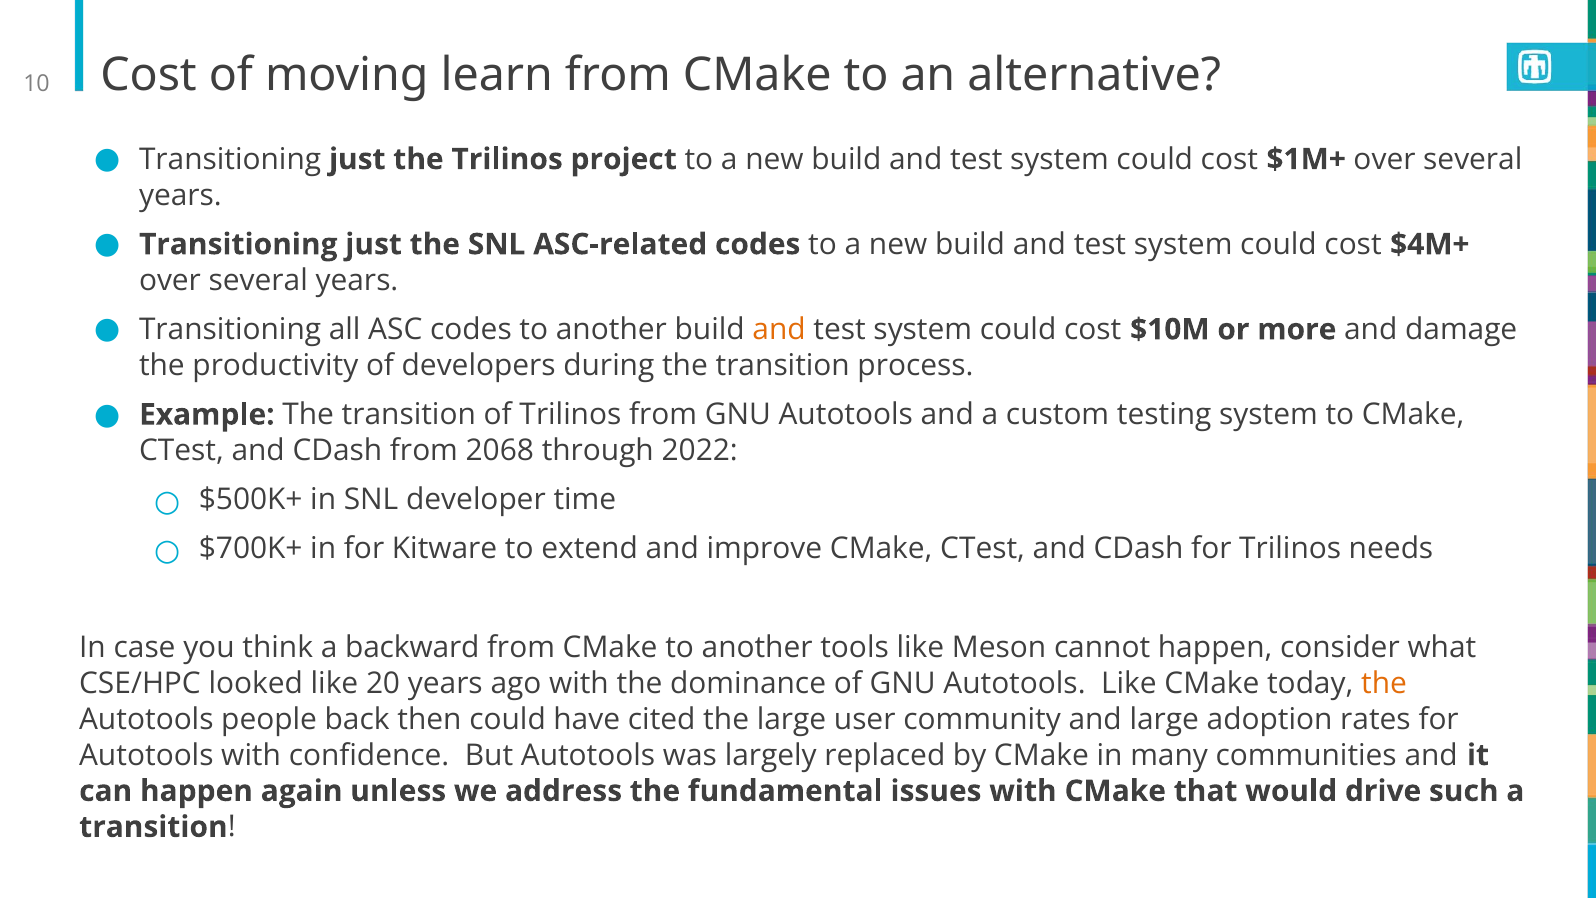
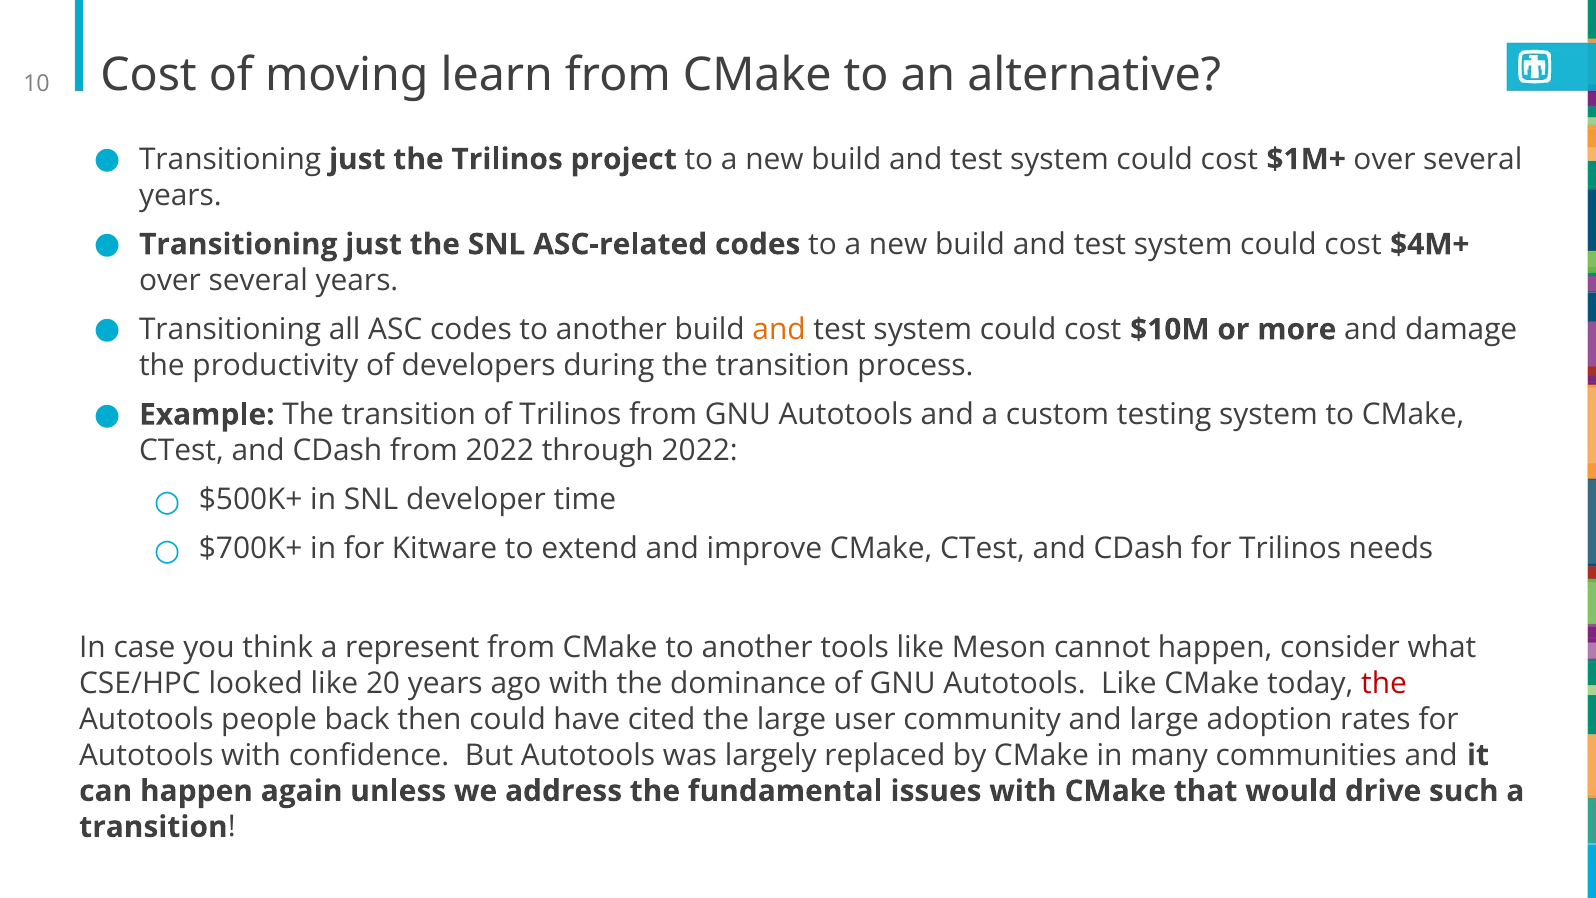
from 2068: 2068 -> 2022
backward: backward -> represent
the at (1384, 683) colour: orange -> red
